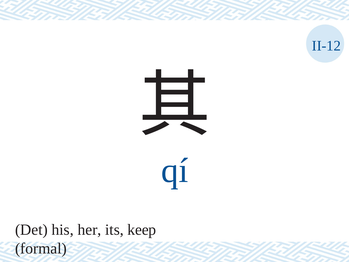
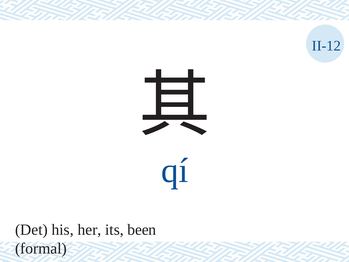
keep: keep -> been
